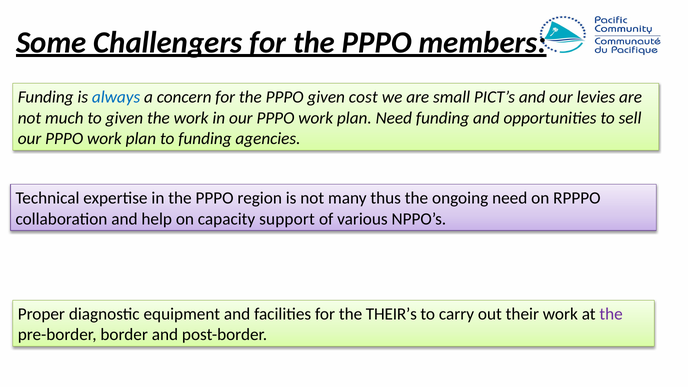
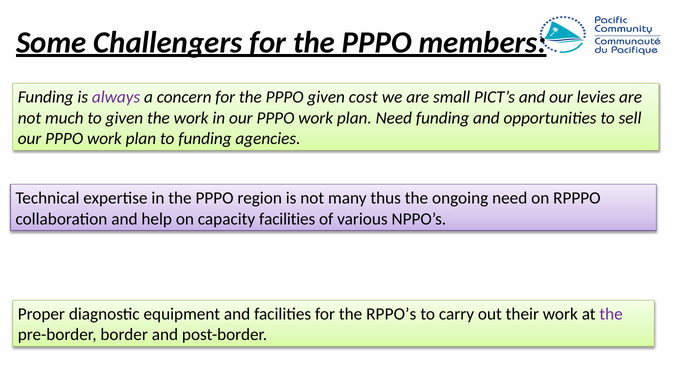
always colour: blue -> purple
capacity support: support -> facilities
THEIR’s: THEIR’s -> RPPO’s
